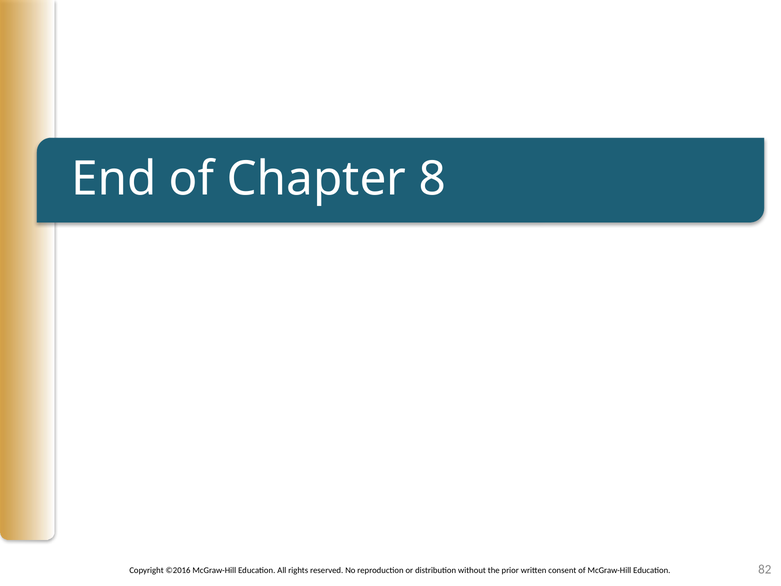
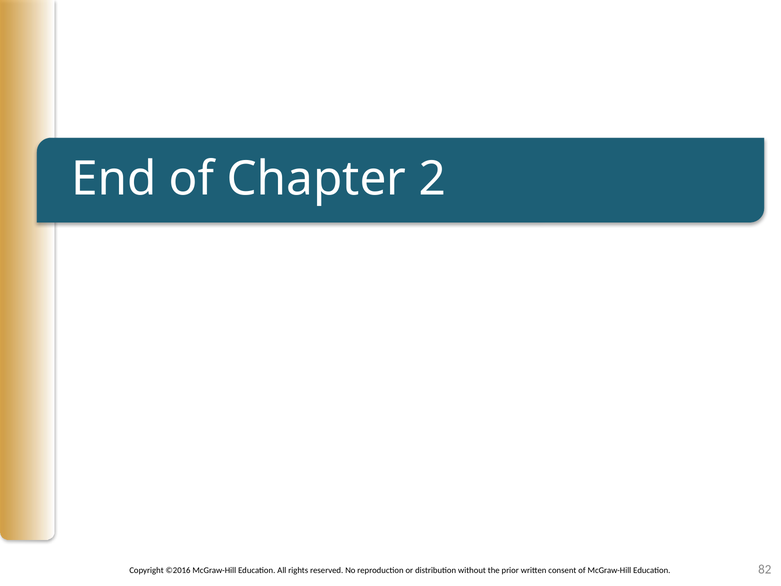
8: 8 -> 2
